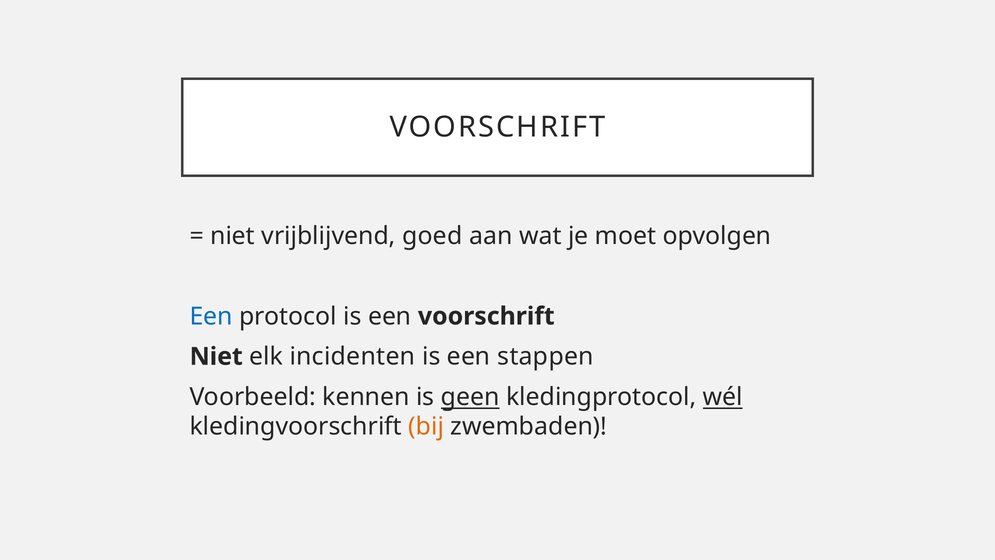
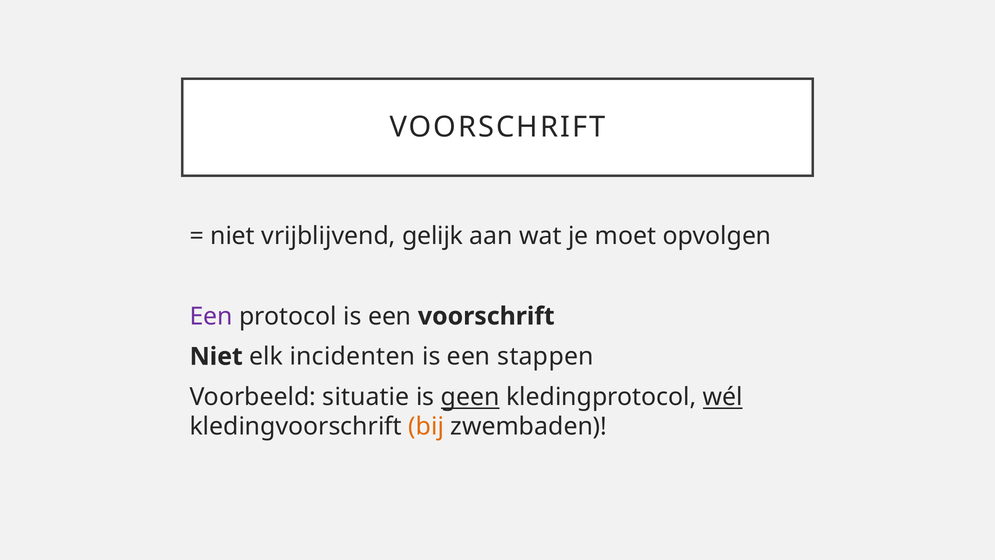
goed: goed -> gelijk
Een at (211, 316) colour: blue -> purple
kennen: kennen -> situatie
